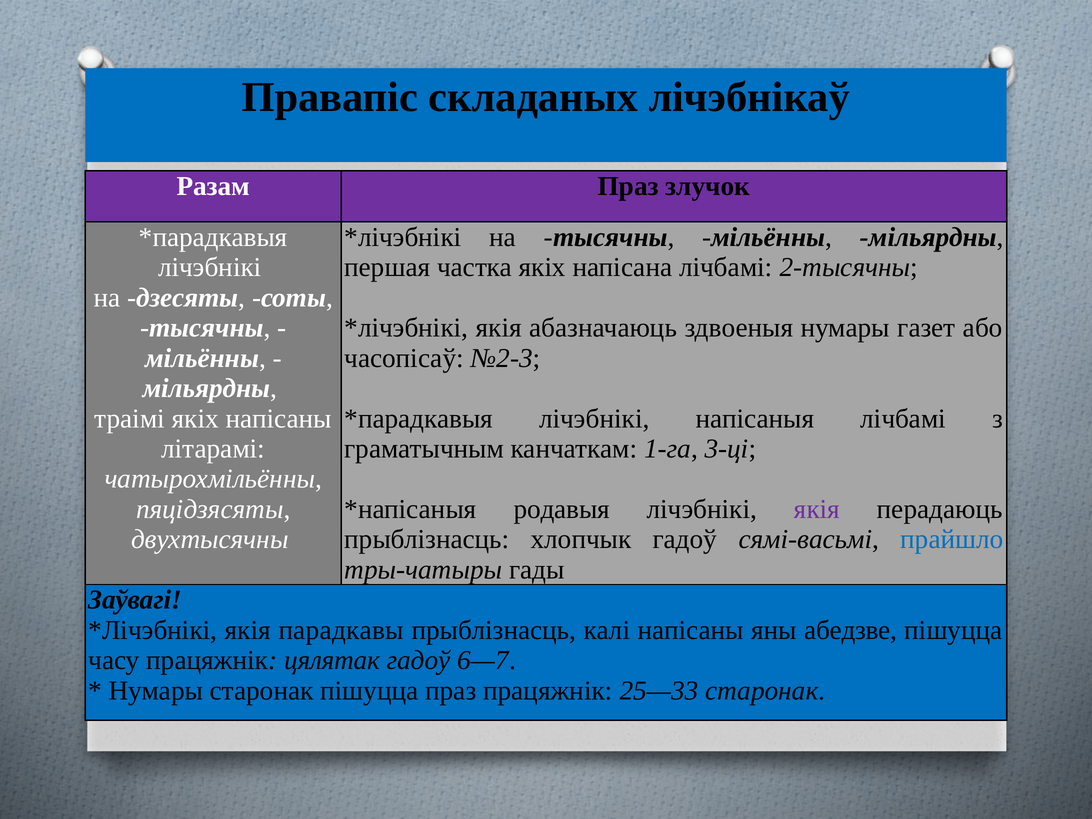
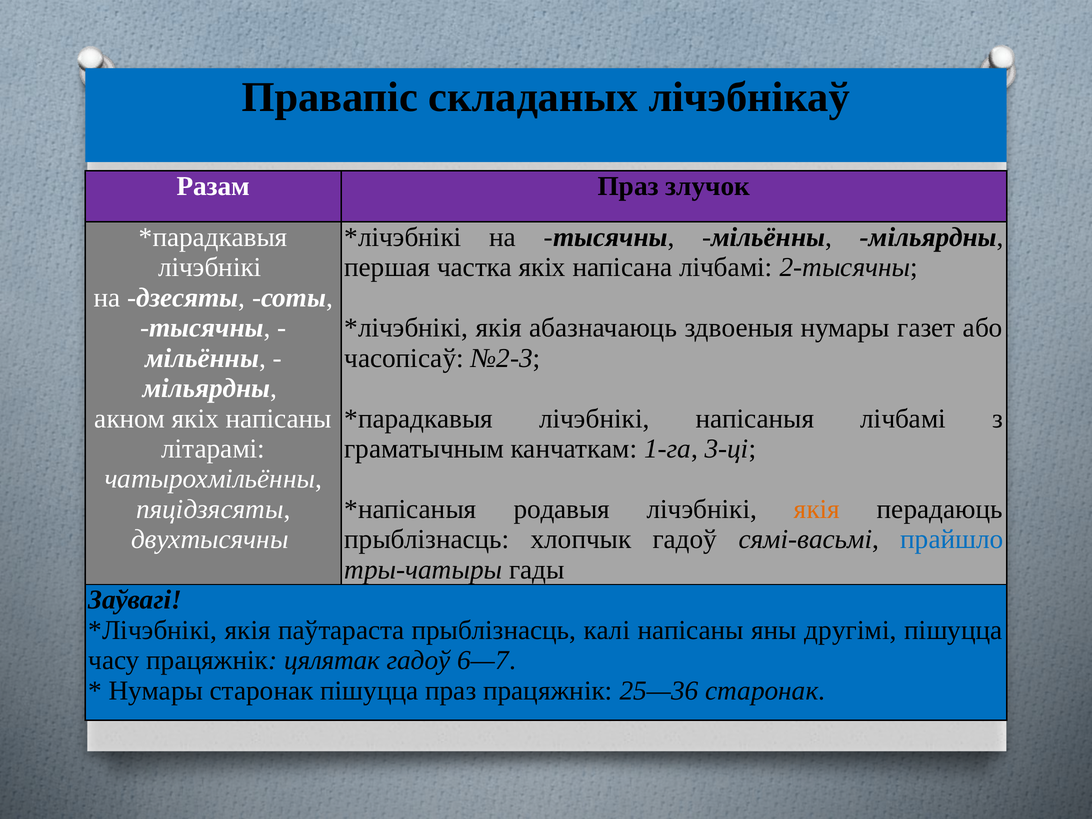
траімі: траімі -> акном
якія at (817, 509) colour: purple -> orange
парадкавы: парадкавы -> паўтараста
абедзве: абедзве -> другімі
25—33: 25—33 -> 25—36
